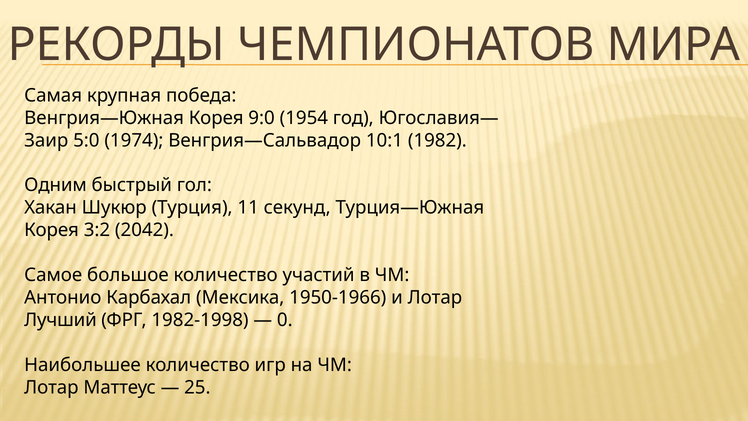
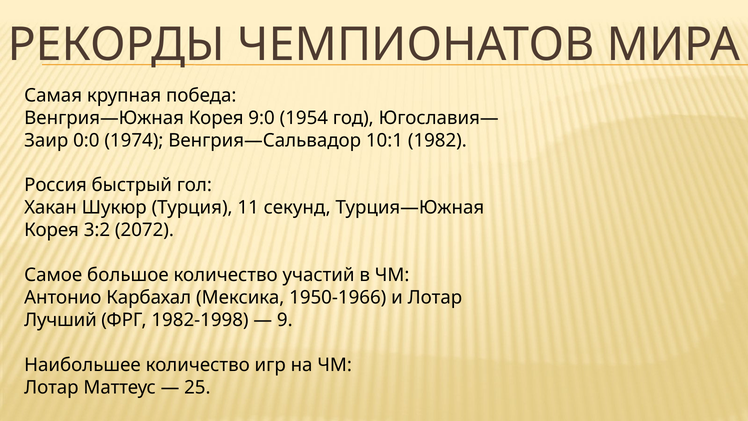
5:0: 5:0 -> 0:0
Одним: Одним -> Россия
2042: 2042 -> 2072
0: 0 -> 9
